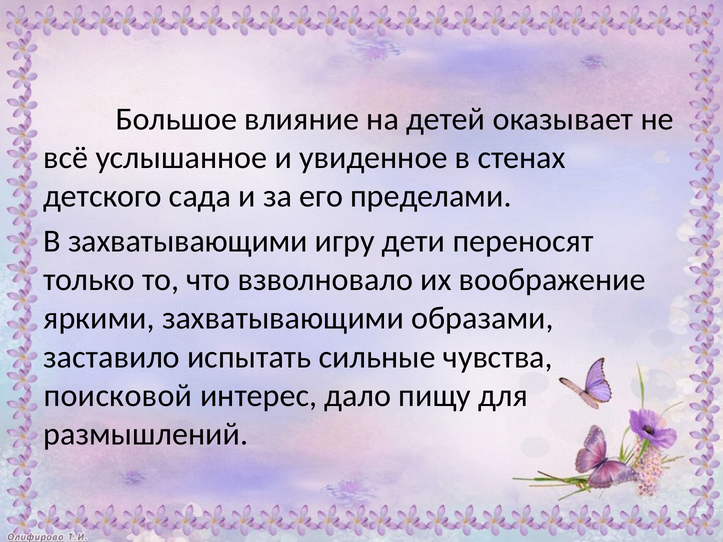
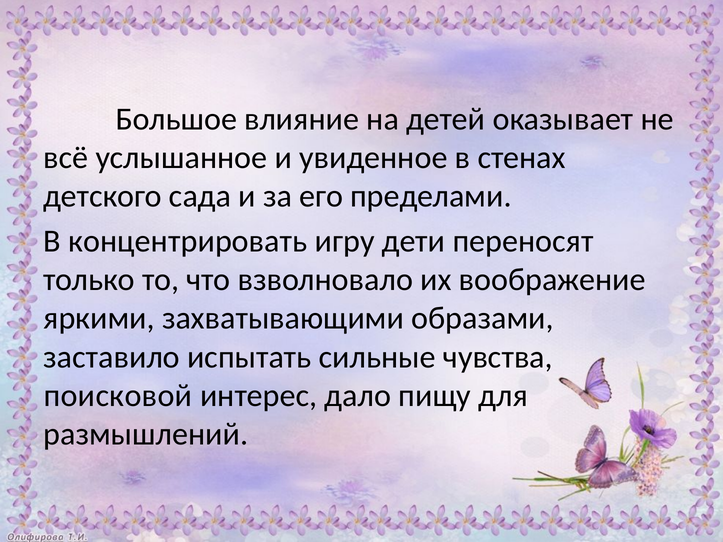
В захватывающими: захватывающими -> концентрировать
